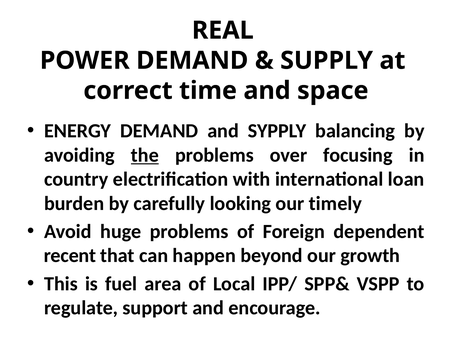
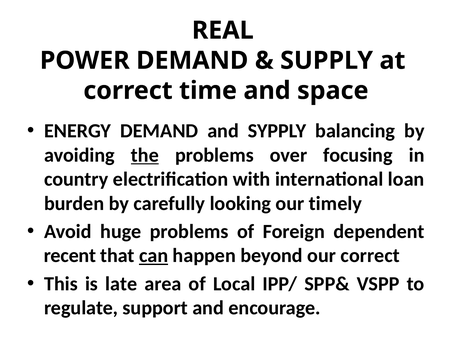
can underline: none -> present
our growth: growth -> correct
fuel: fuel -> late
